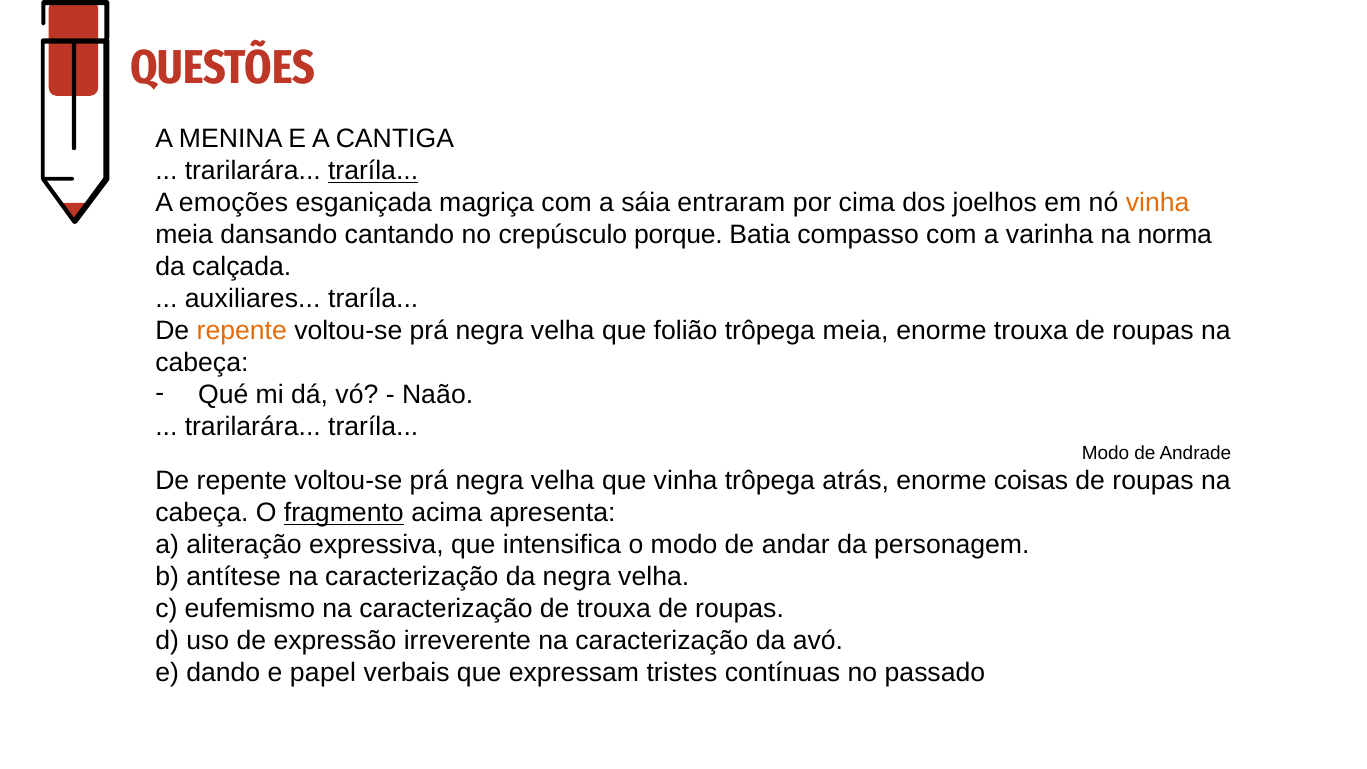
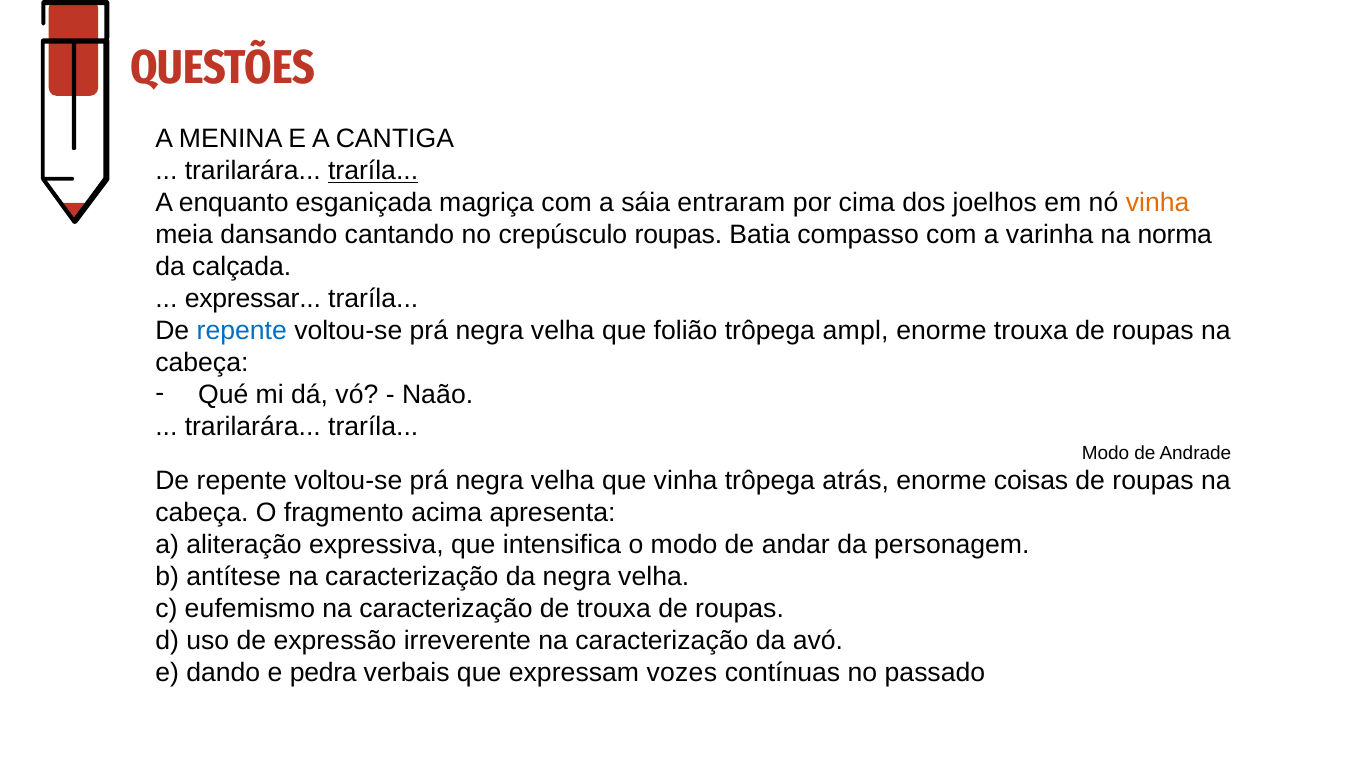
emoções: emoções -> enquanto
crepúsculo porque: porque -> roupas
auxiliares: auxiliares -> expressar
repente at (242, 331) colour: orange -> blue
trôpega meia: meia -> ampl
fragmento underline: present -> none
papel: papel -> pedra
tristes: tristes -> vozes
